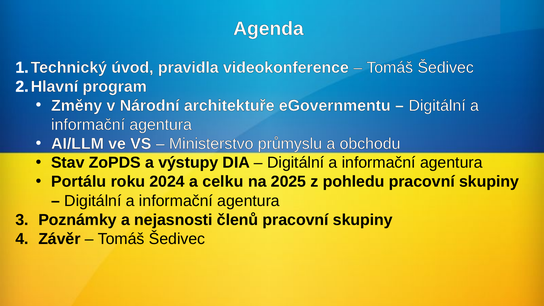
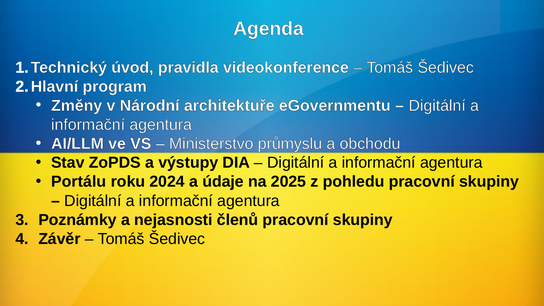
celku: celku -> údaje
